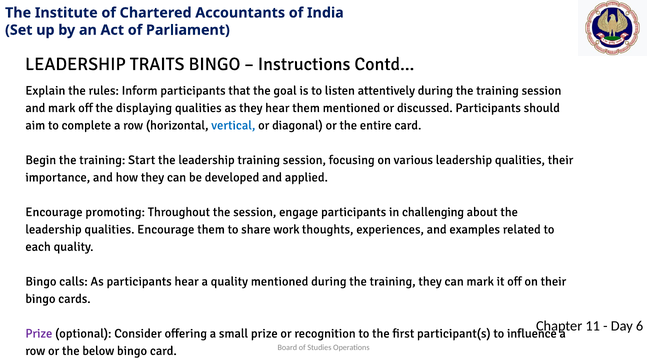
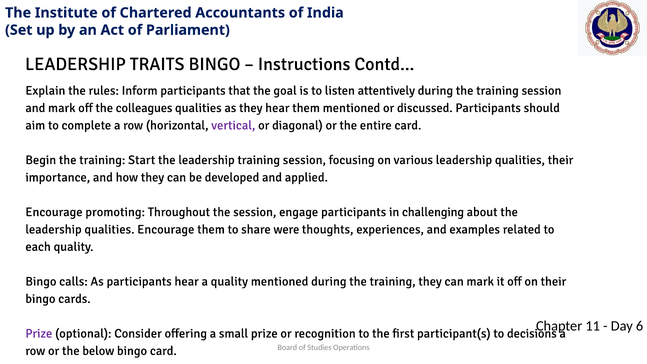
displaying: displaying -> colleagues
vertical colour: blue -> purple
work: work -> were
influence: influence -> decisions
